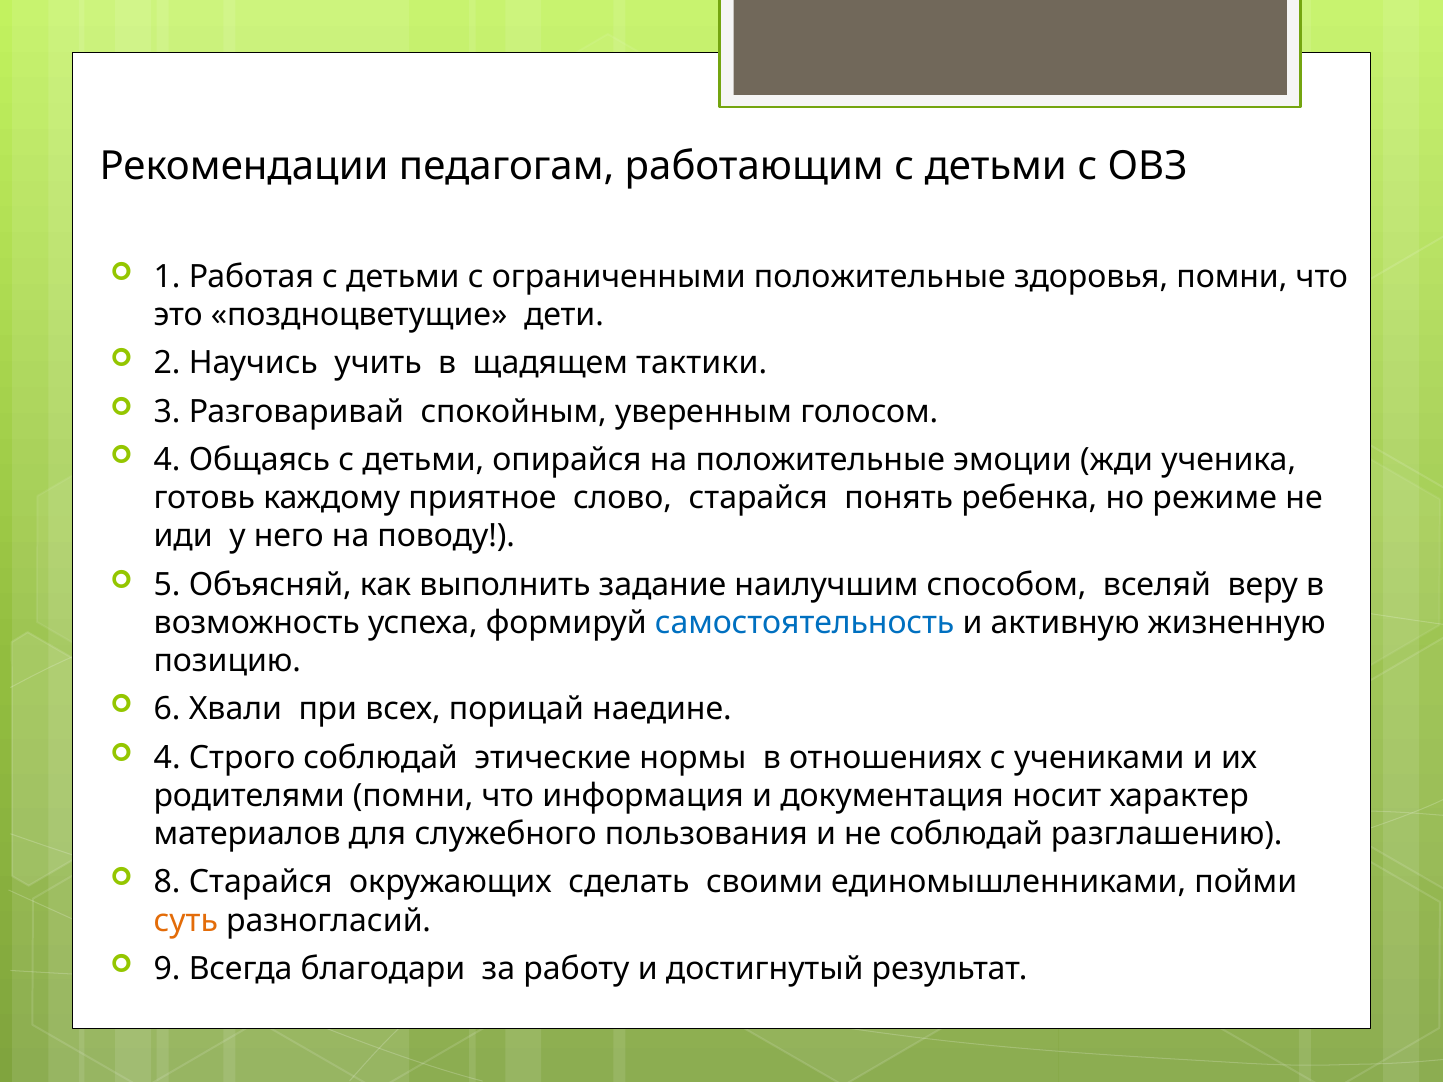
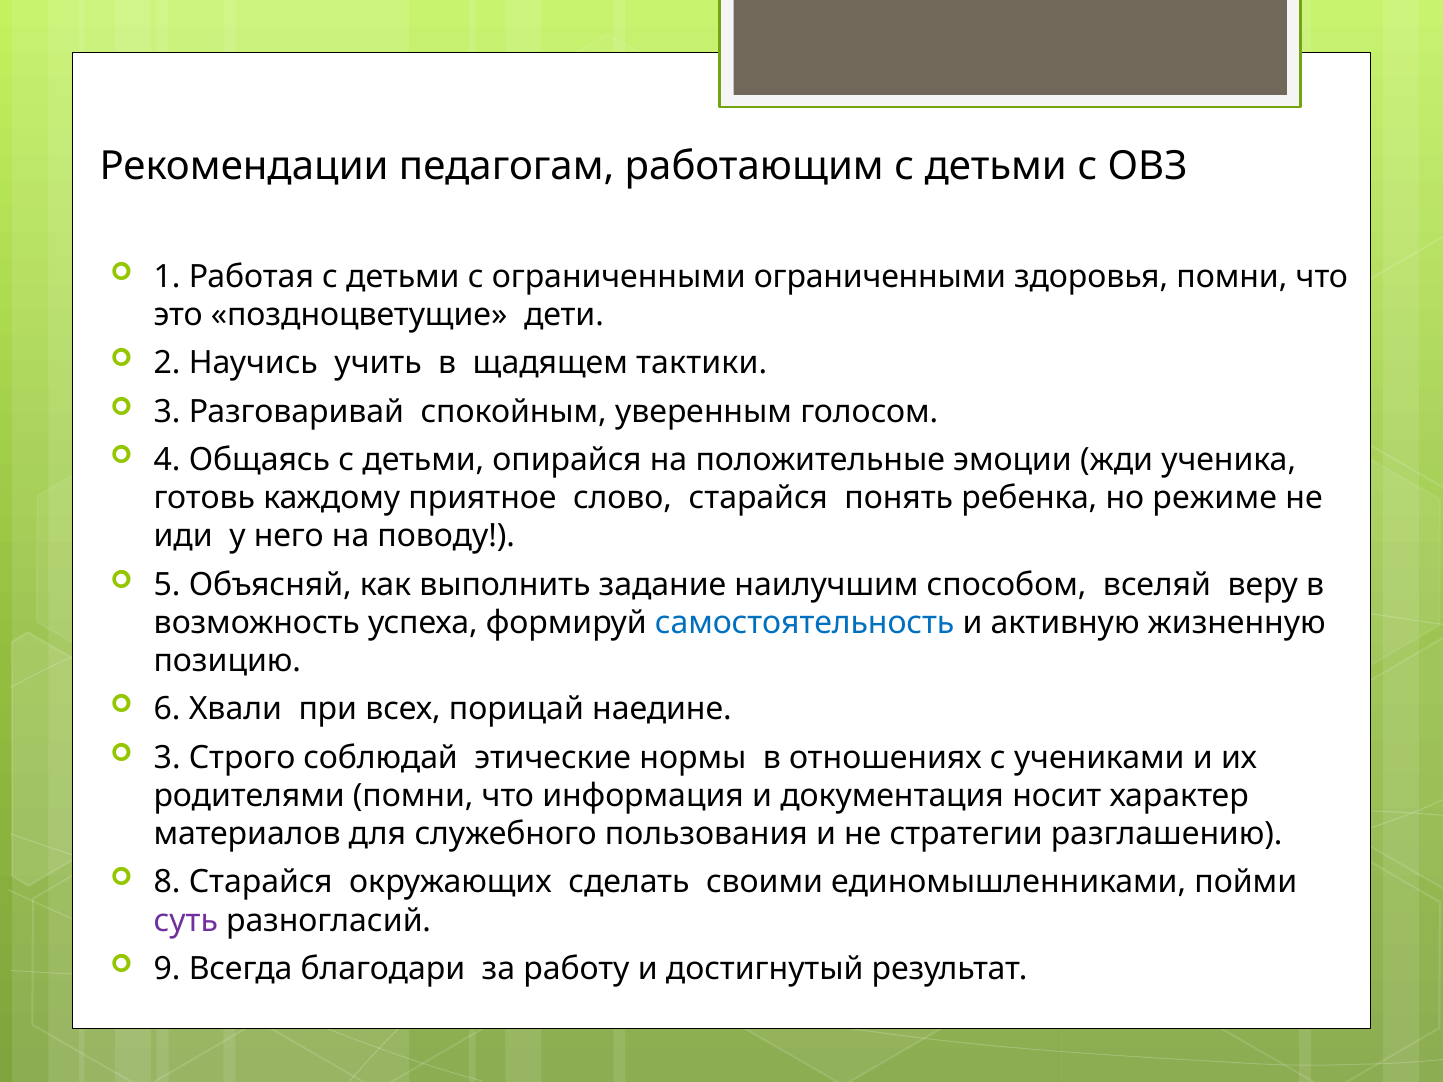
ограниченными положительные: положительные -> ограниченными
4 at (167, 758): 4 -> 3
не соблюдай: соблюдай -> стратегии
суть colour: orange -> purple
